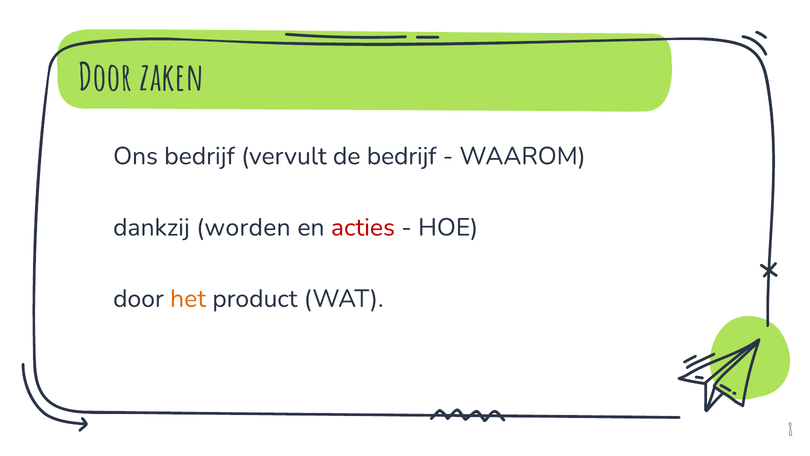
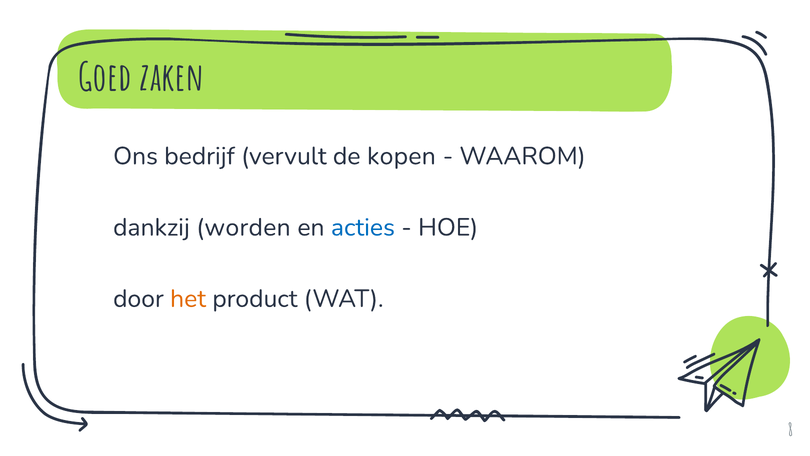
Door at (105, 78): Door -> Goed
de bedrijf: bedrijf -> kopen
acties colour: red -> blue
